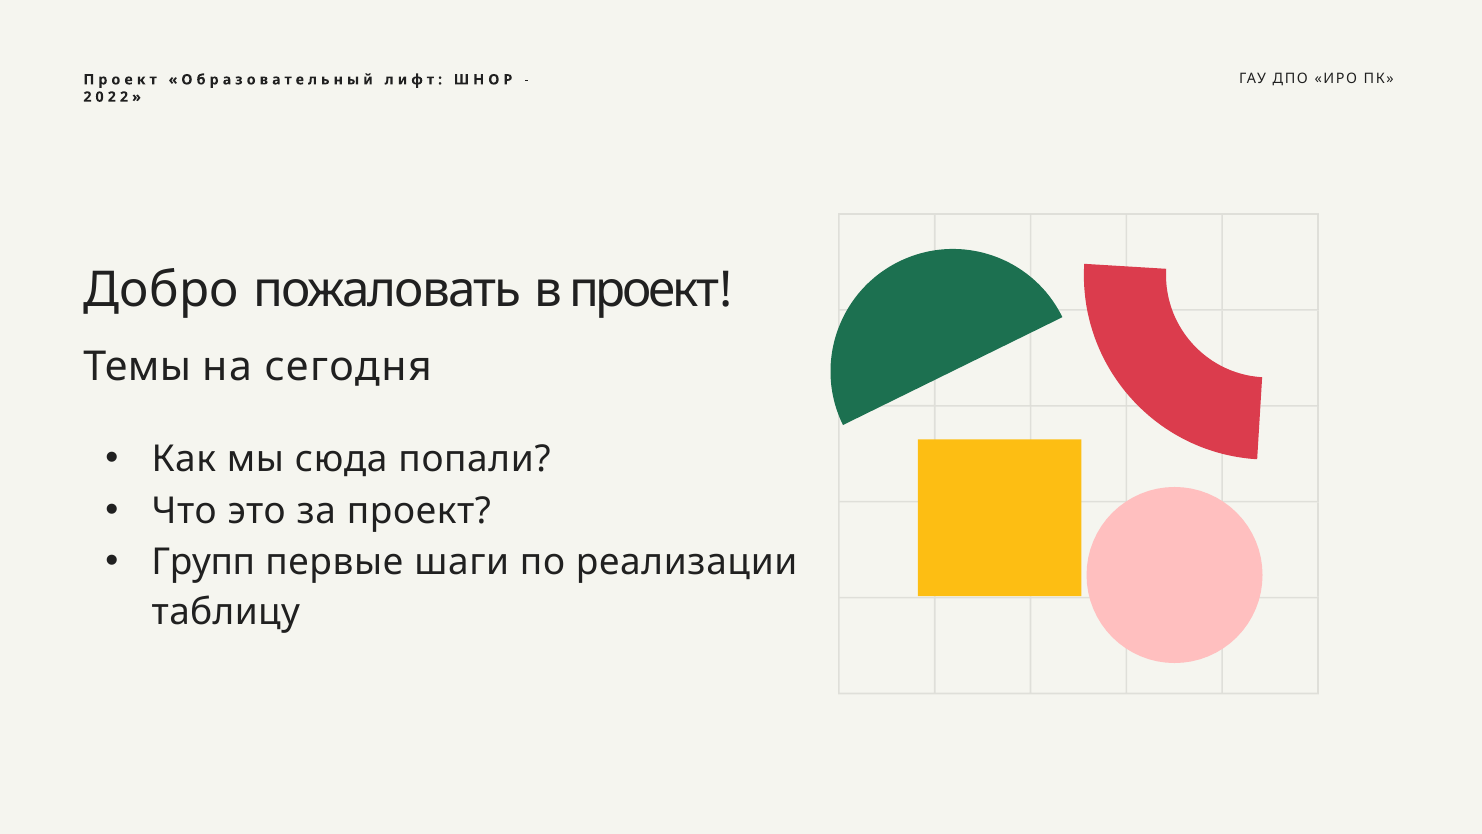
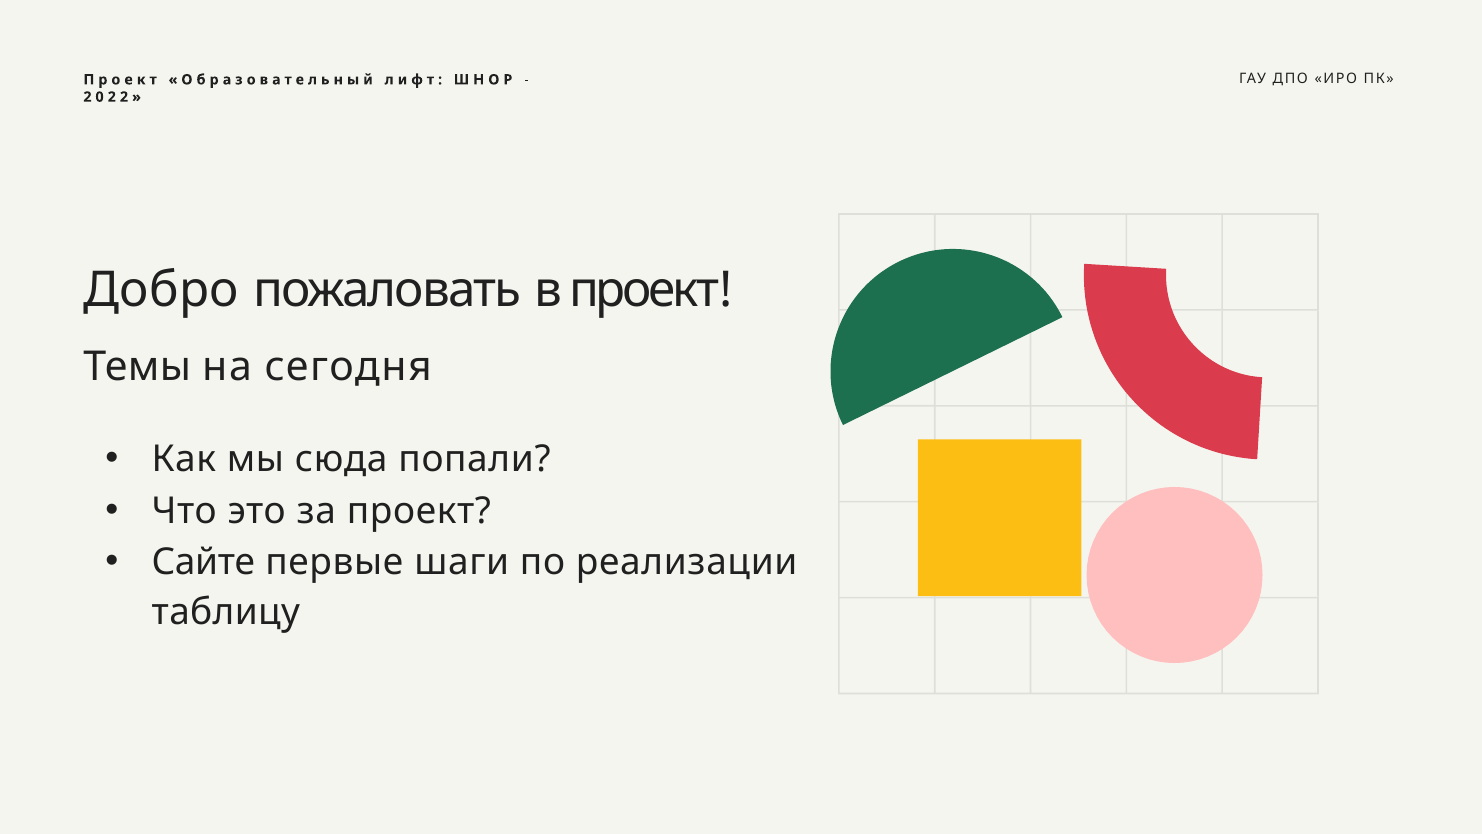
Групп: Групп -> Сайте
